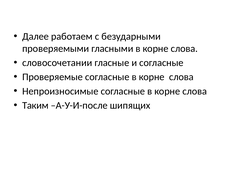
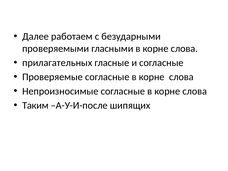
словосочетании: словосочетании -> прилагательных
